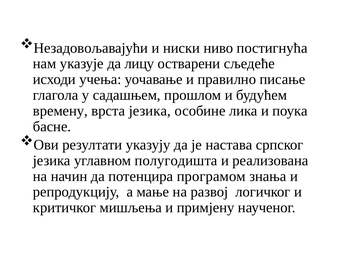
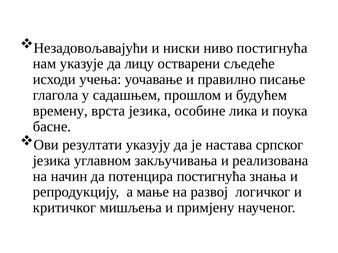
полугодишта: полугодишта -> закључивања
потенцира програмом: програмом -> постигнућа
